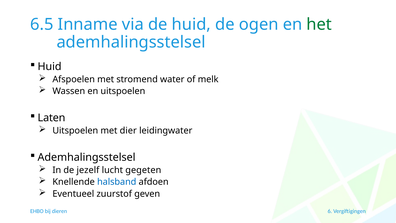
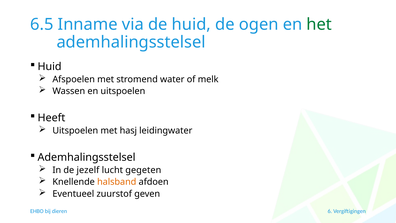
Laten: Laten -> Heeft
dier: dier -> hasj
halsband colour: blue -> orange
